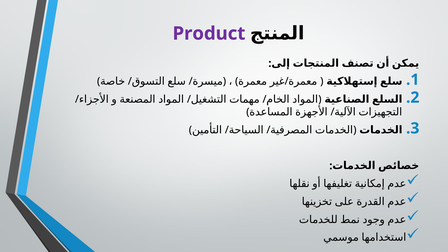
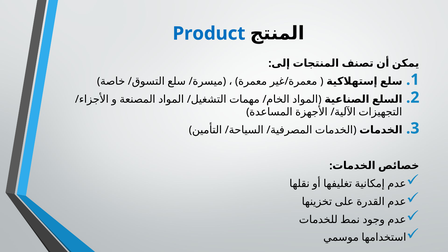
Product colour: purple -> blue
